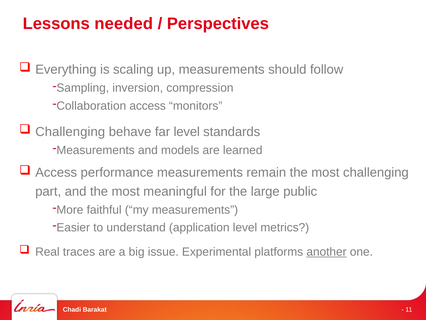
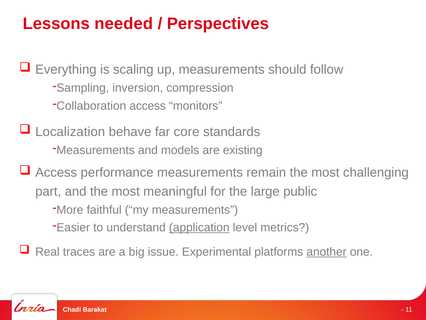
Challenging at (70, 132): Challenging -> Localization
far level: level -> core
learned: learned -> existing
application underline: none -> present
